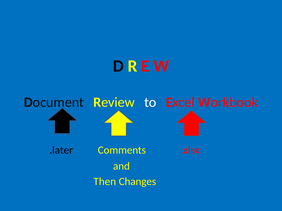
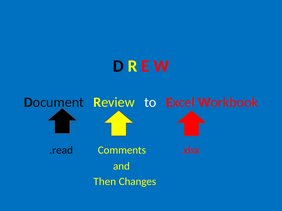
.later: .later -> .read
